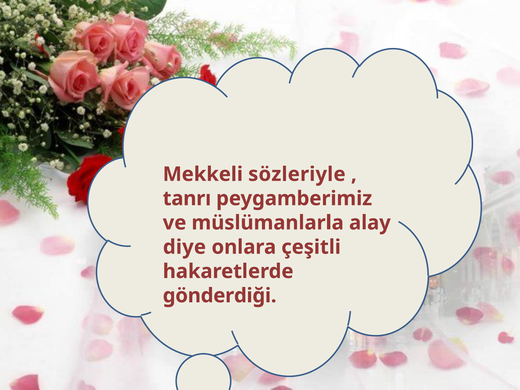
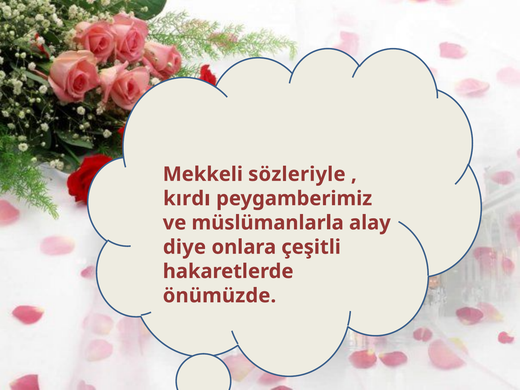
tanrı: tanrı -> kırdı
gönderdiği: gönderdiği -> önümüzde
